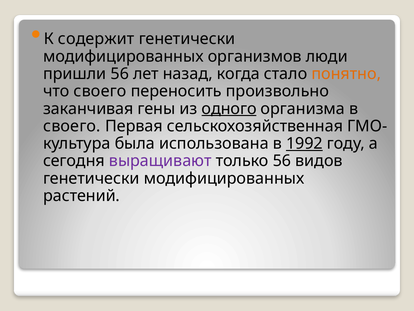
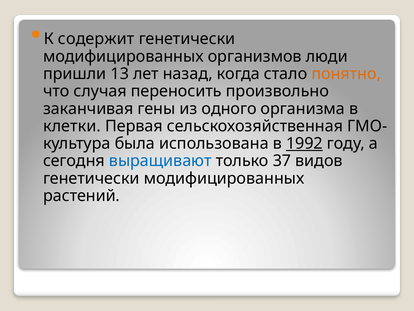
пришли 56: 56 -> 13
что своего: своего -> случая
одного underline: present -> none
своего at (72, 126): своего -> клетки
выращивают colour: purple -> blue
только 56: 56 -> 37
